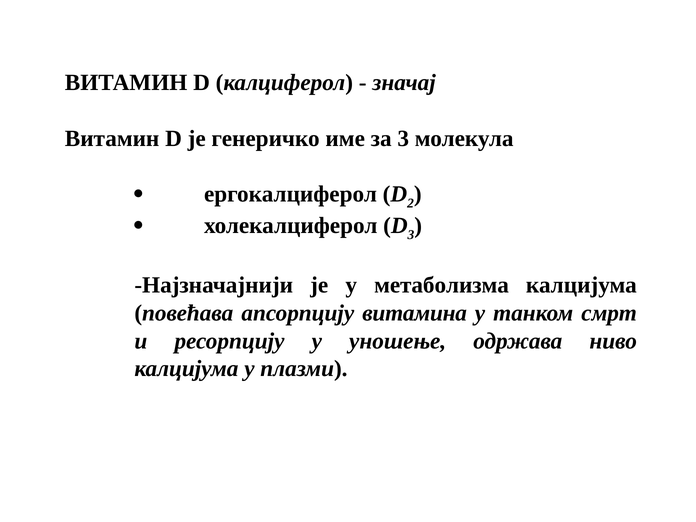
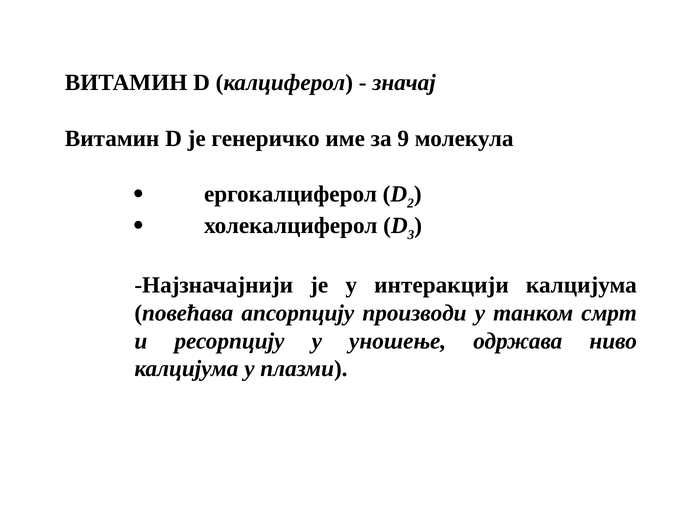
за 3: 3 -> 9
метаболизма: метаболизма -> интеракцији
витамина: витамина -> производи
